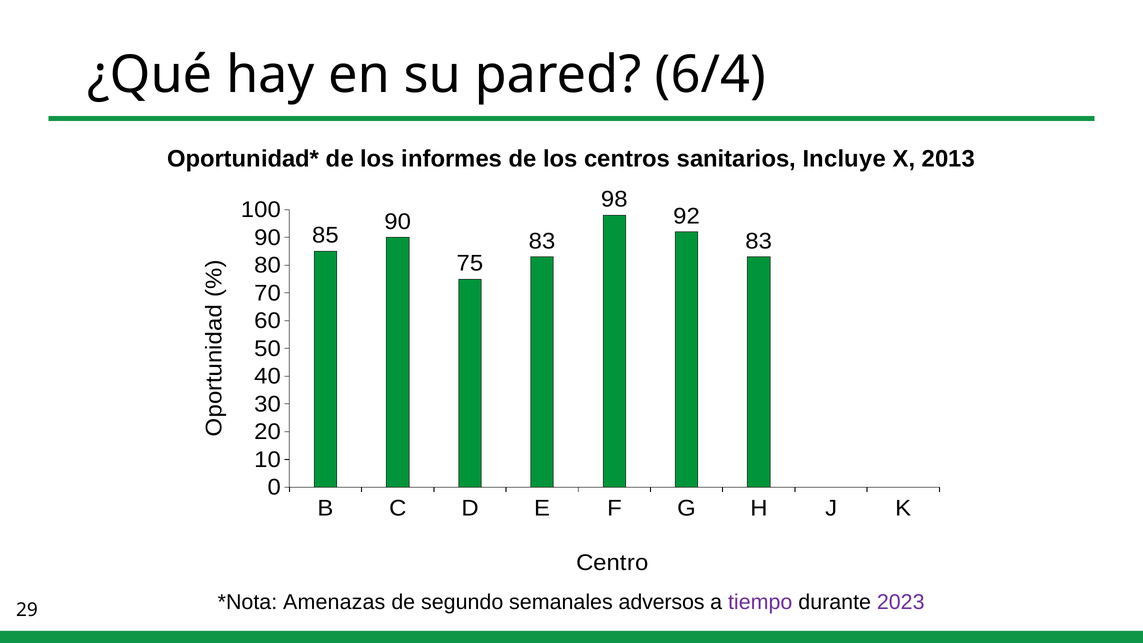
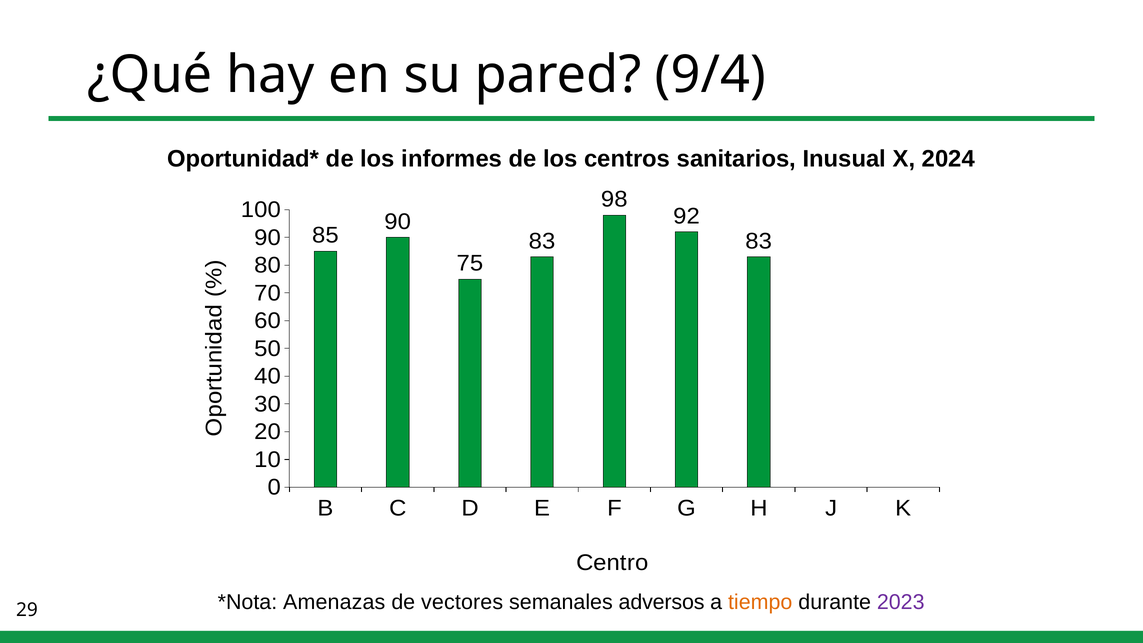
6/4: 6/4 -> 9/4
Incluye: Incluye -> Inusual
2013: 2013 -> 2024
segundo: segundo -> vectores
tiempo colour: purple -> orange
